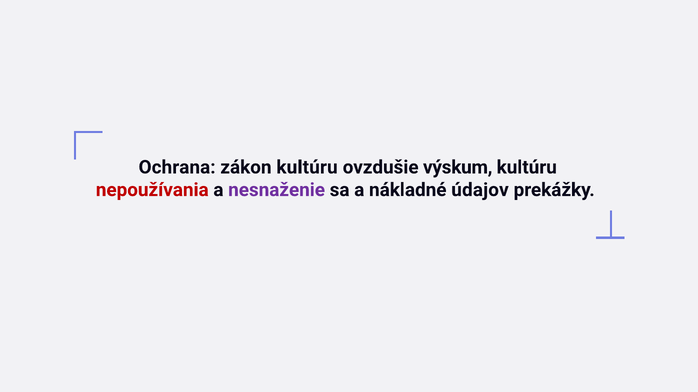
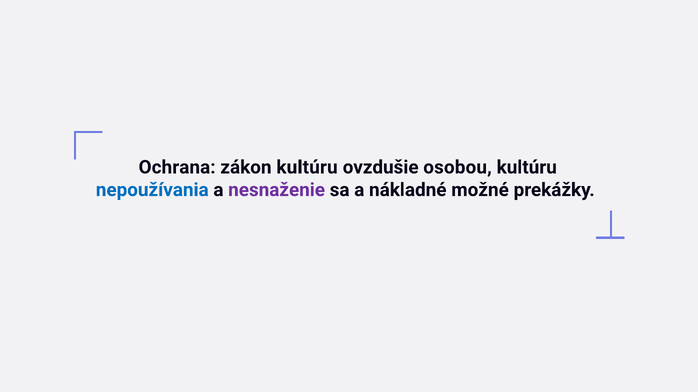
výskum: výskum -> osobou
nepoužívania colour: red -> blue
údajov: údajov -> možné
